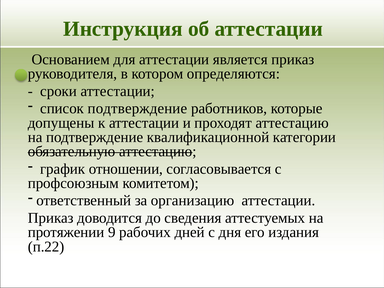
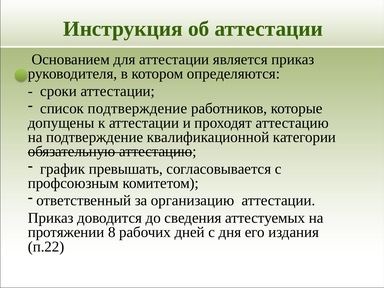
отношении: отношении -> превышать
9: 9 -> 8
